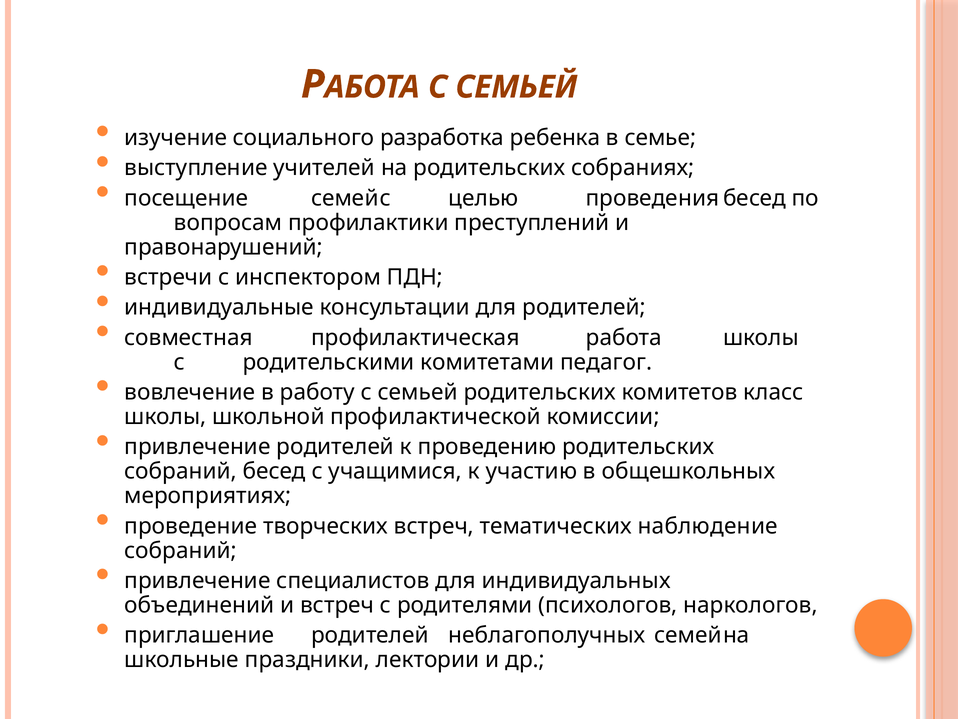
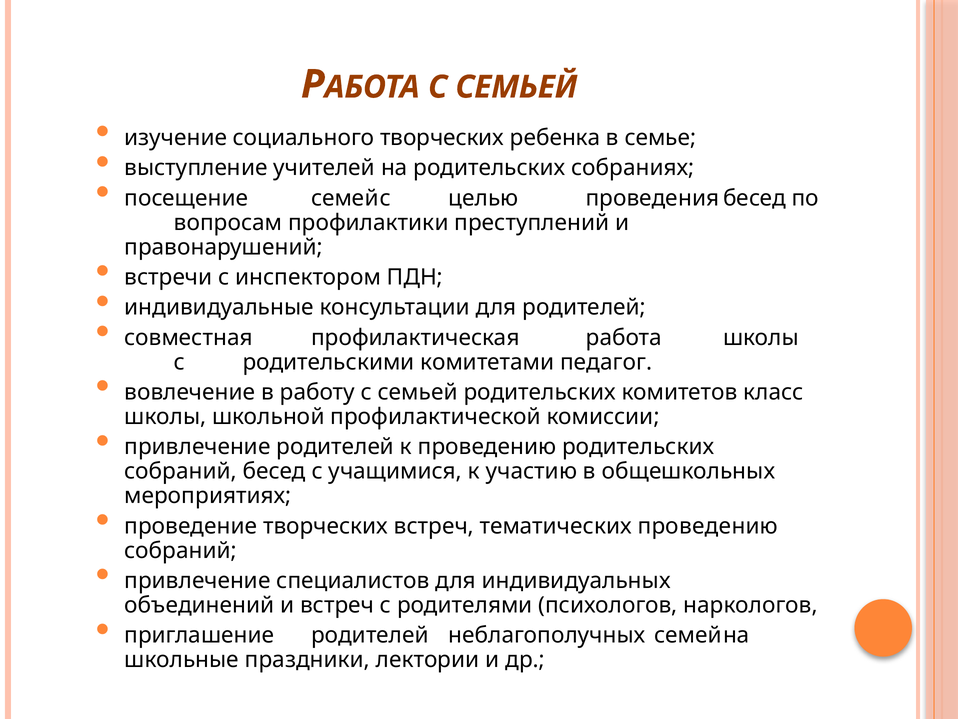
социального разработка: разработка -> творческих
тематических наблюдение: наблюдение -> проведению
